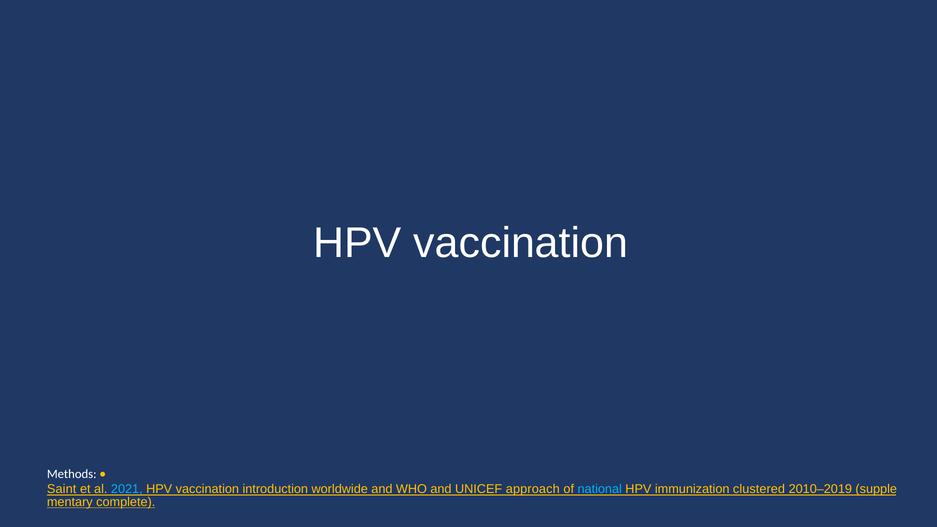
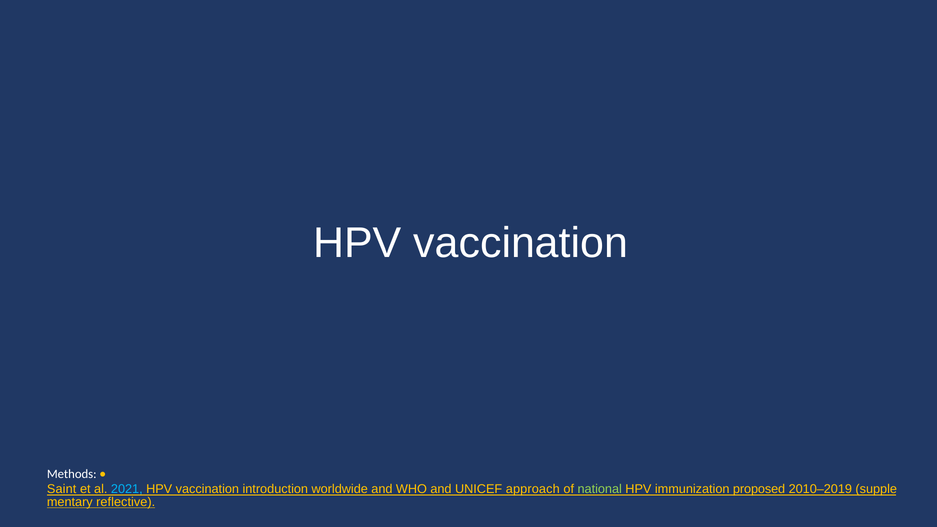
national colour: light blue -> light green
clustered: clustered -> proposed
complete: complete -> reflective
